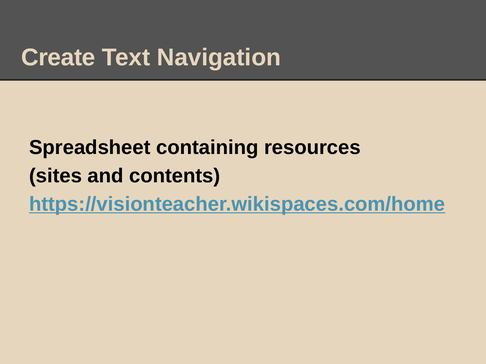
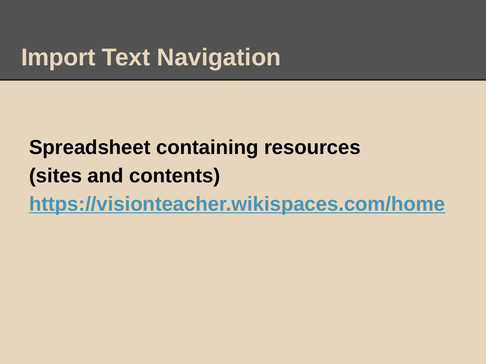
Create: Create -> Import
